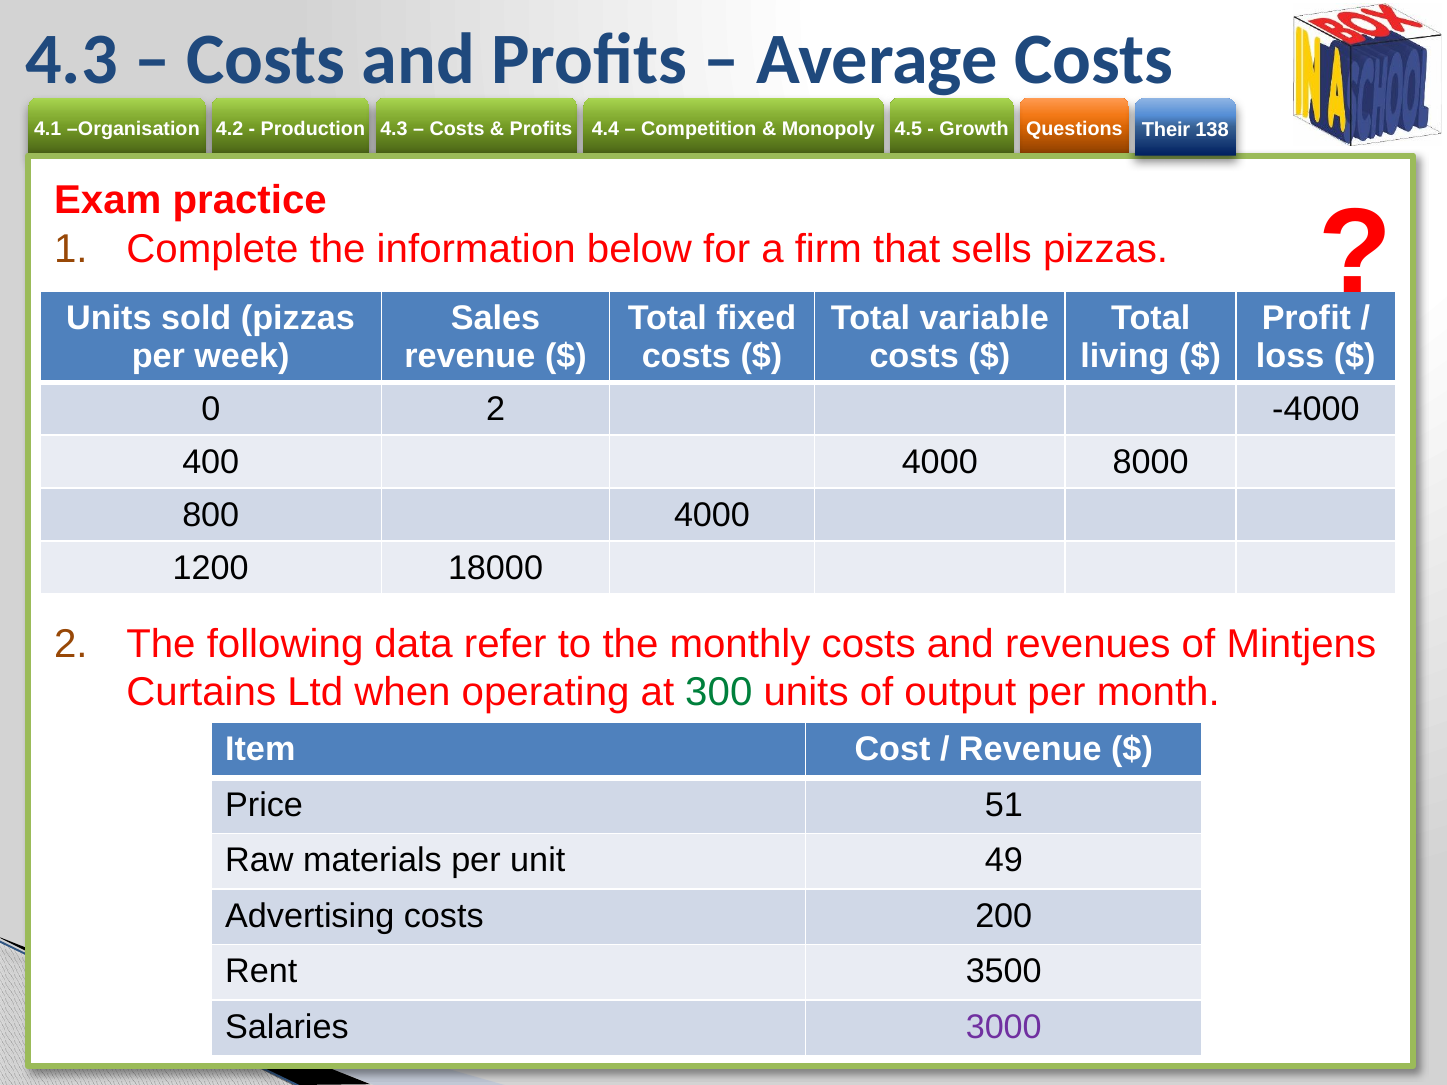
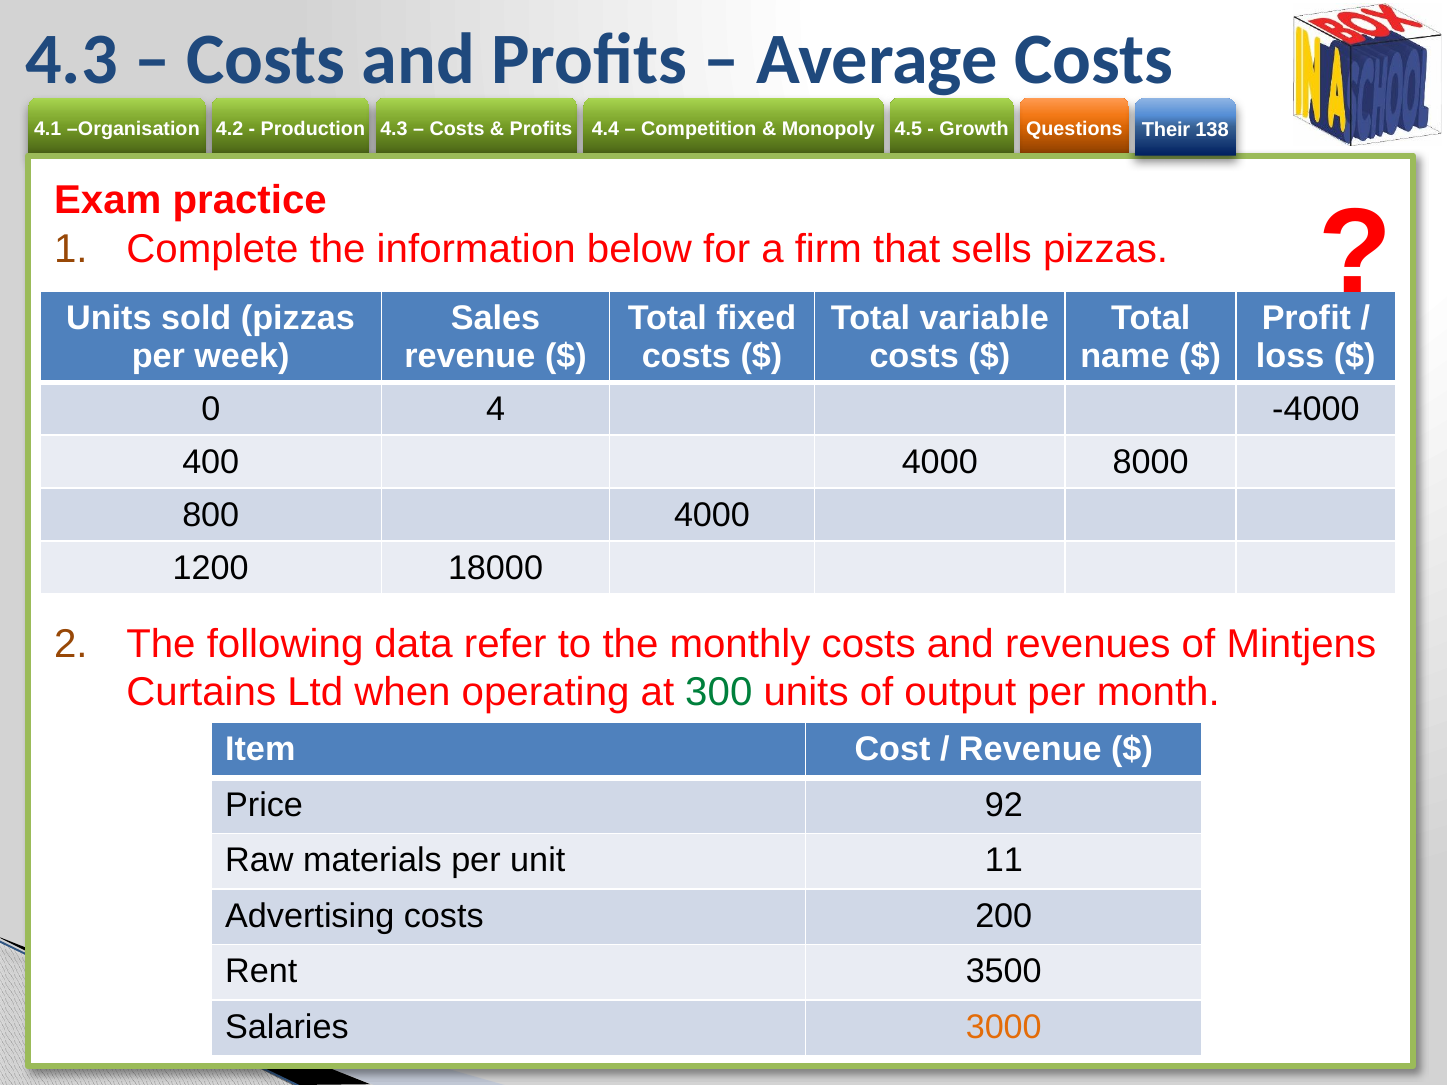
living: living -> name
0 2: 2 -> 4
51: 51 -> 92
49: 49 -> 11
3000 colour: purple -> orange
